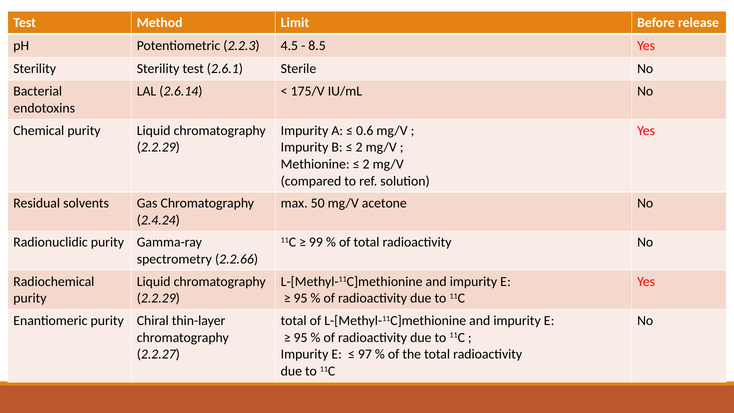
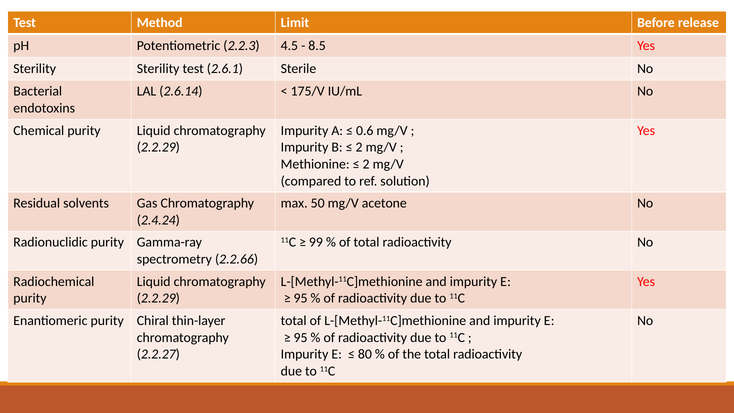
97: 97 -> 80
